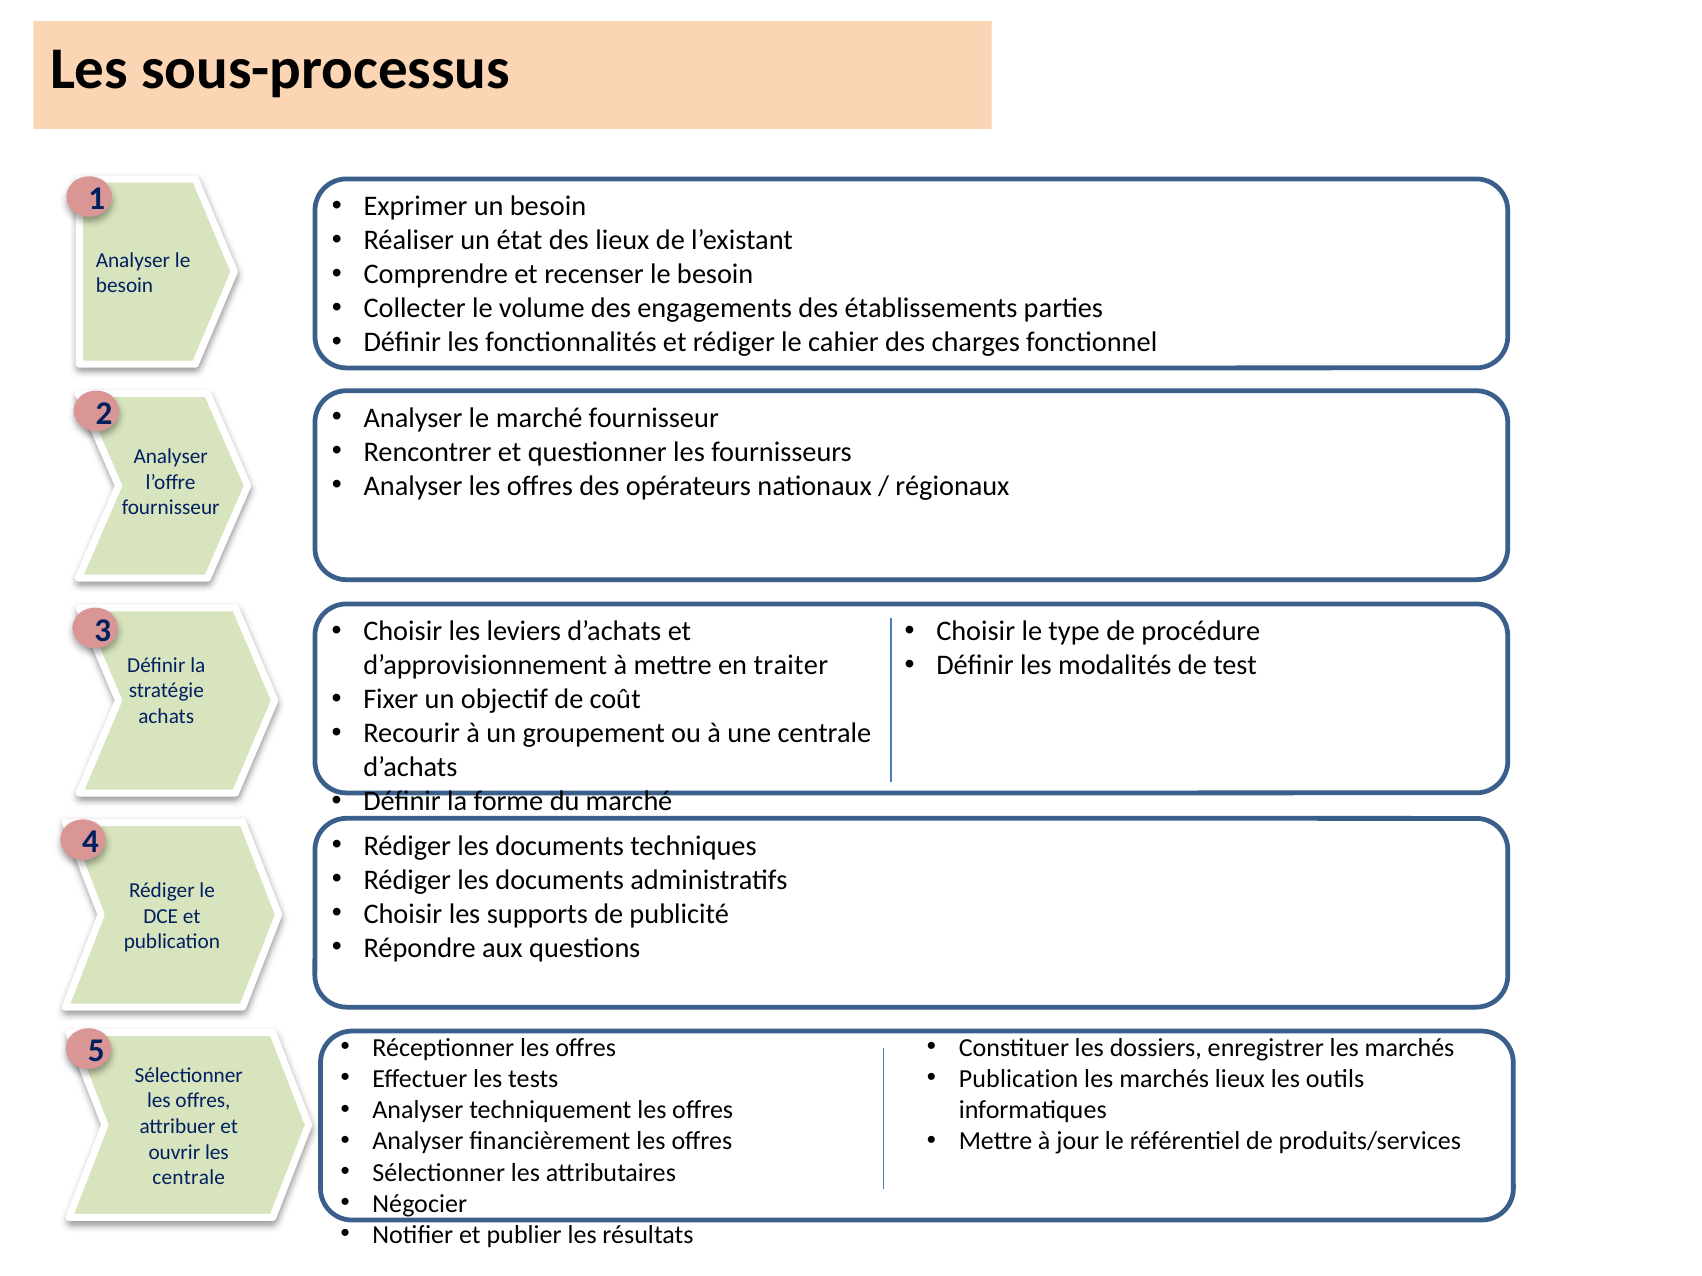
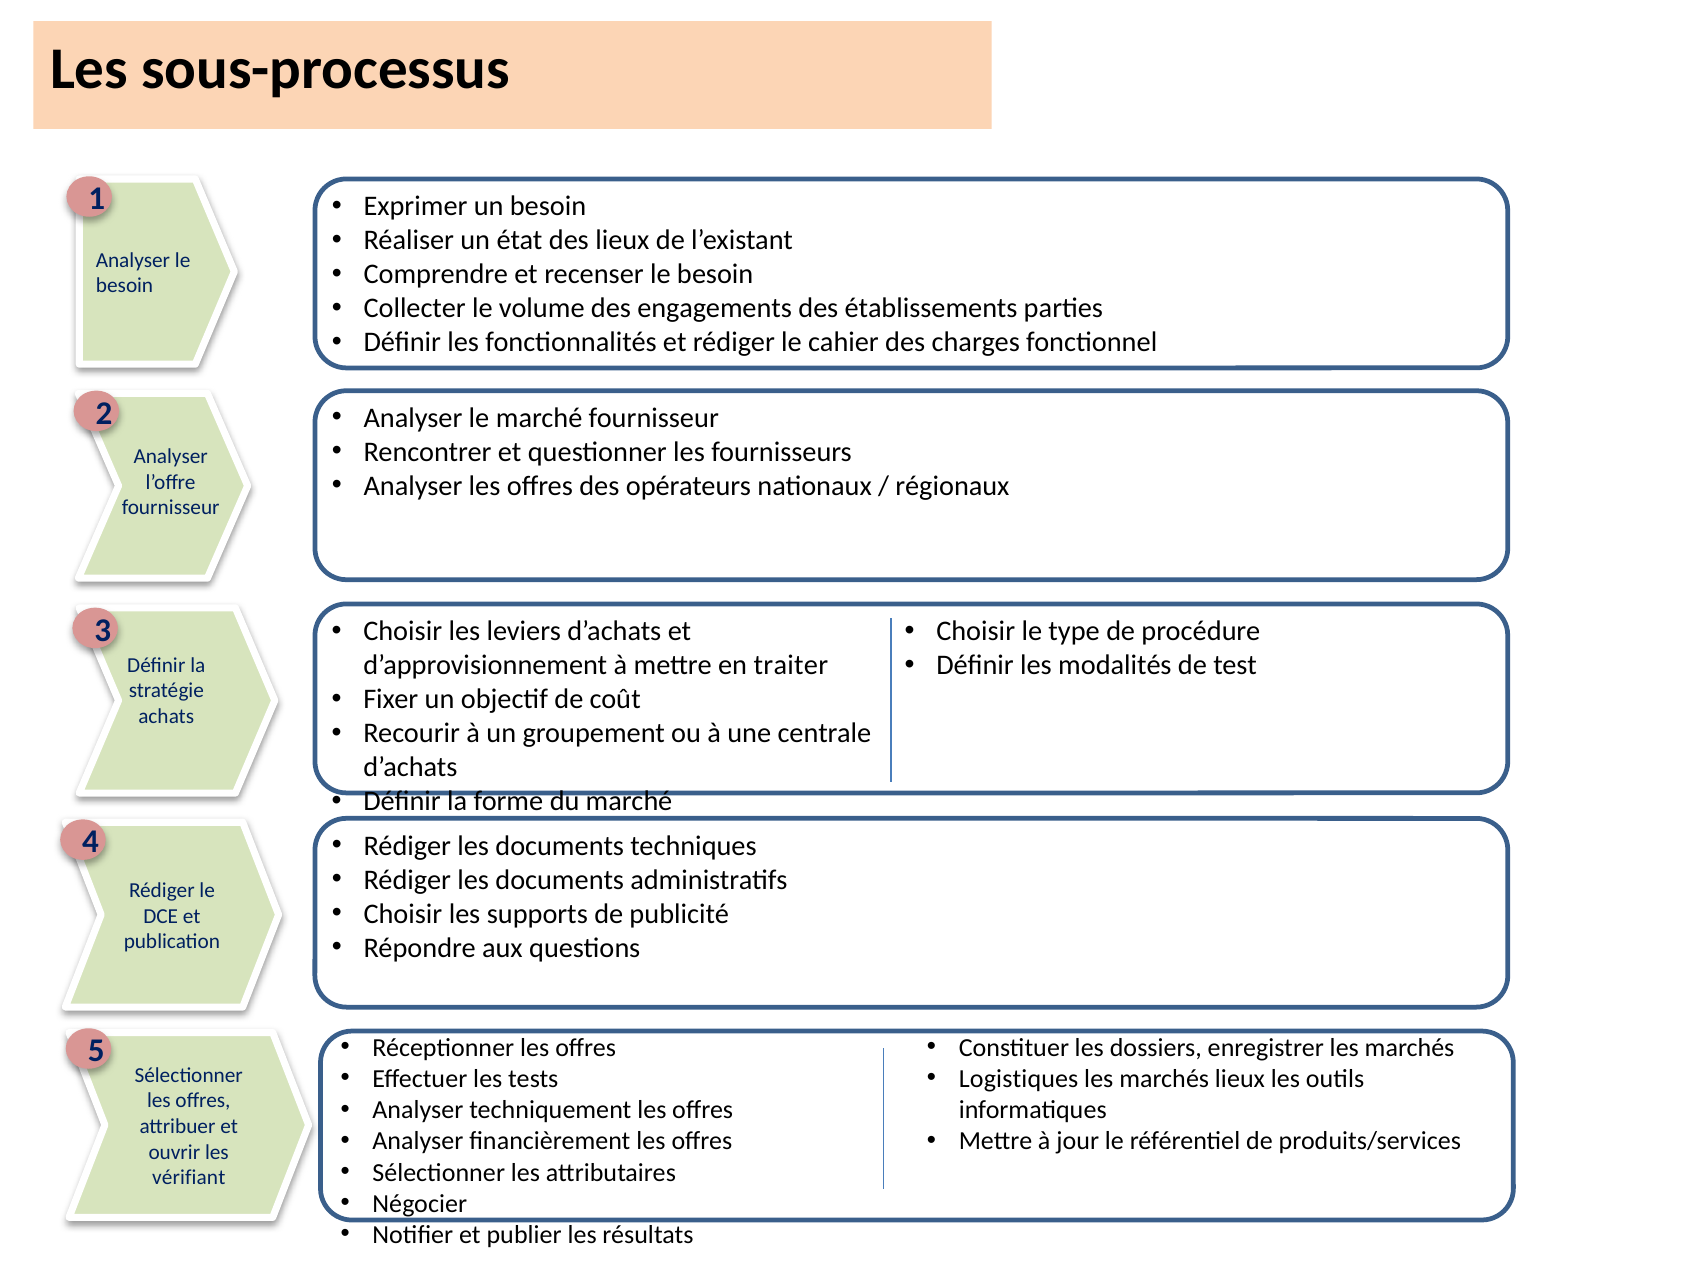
Publication at (1019, 1079): Publication -> Logistiques
centrale at (189, 1178): centrale -> vérifiant
